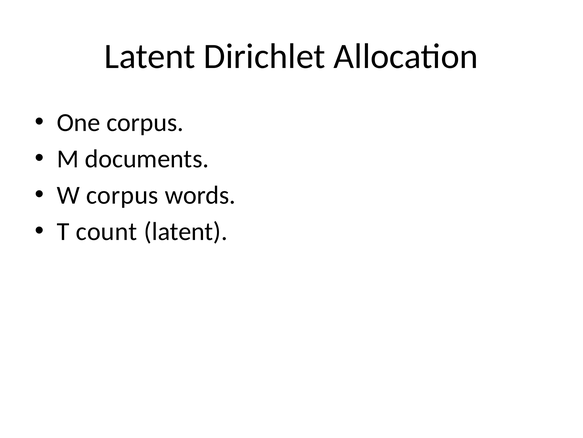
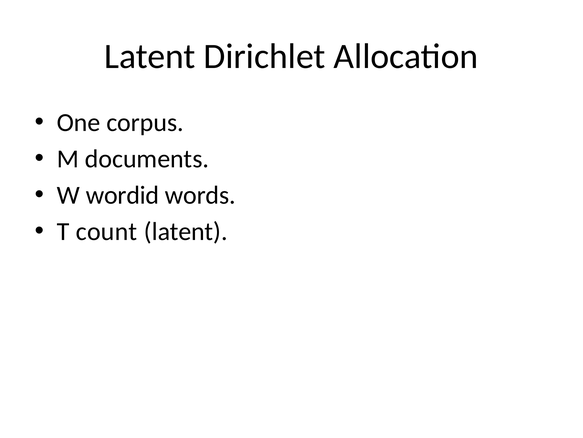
W corpus: corpus -> wordid
